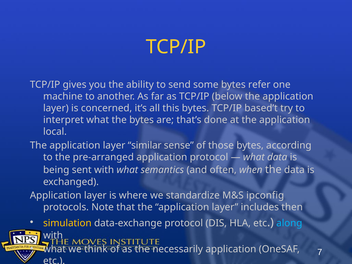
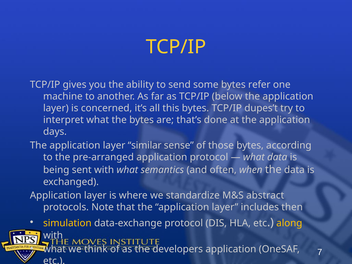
based’t: based’t -> dupes’t
local: local -> days
ipconfig: ipconfig -> abstract
along colour: light blue -> yellow
necessarily: necessarily -> developers
